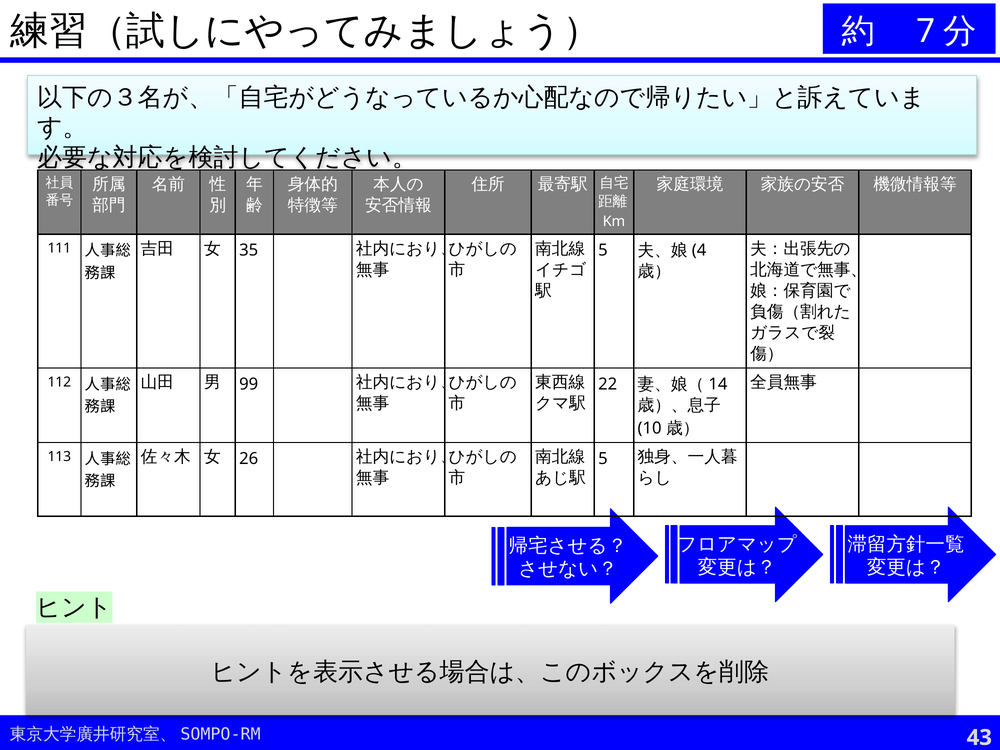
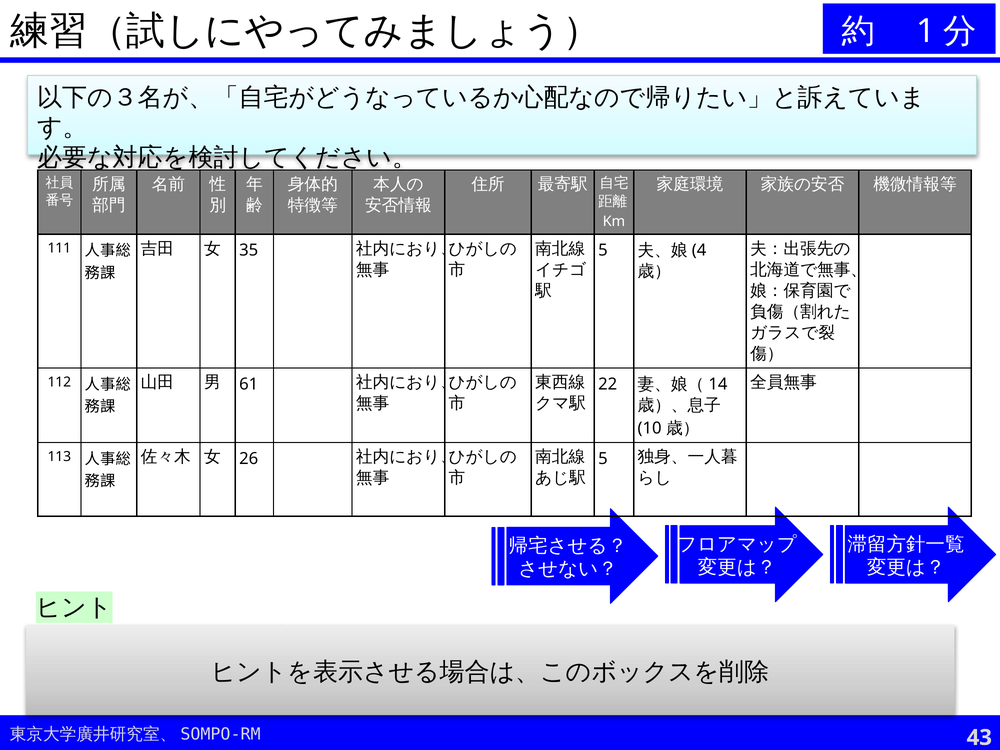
7: 7 -> 1
99: 99 -> 61
